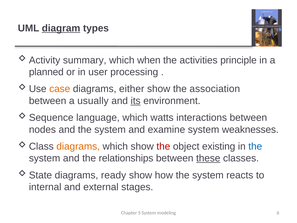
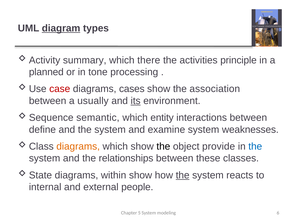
when: when -> there
user: user -> tone
case colour: orange -> red
either: either -> cases
language: language -> semantic
watts: watts -> entity
nodes: nodes -> define
the at (163, 146) colour: red -> black
existing: existing -> provide
these underline: present -> none
ready: ready -> within
the at (183, 175) underline: none -> present
stages: stages -> people
